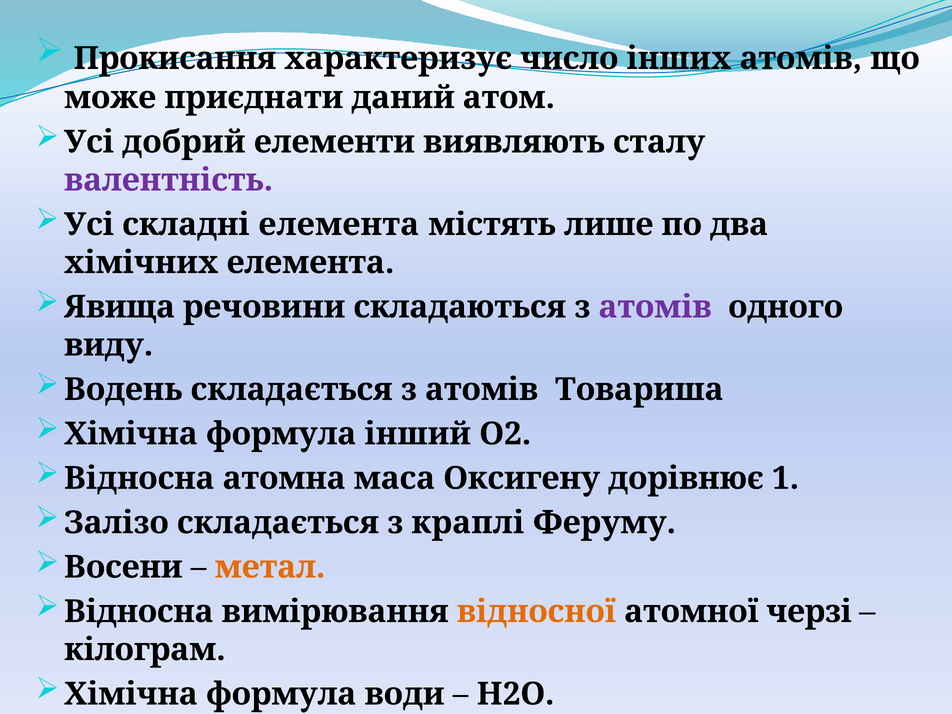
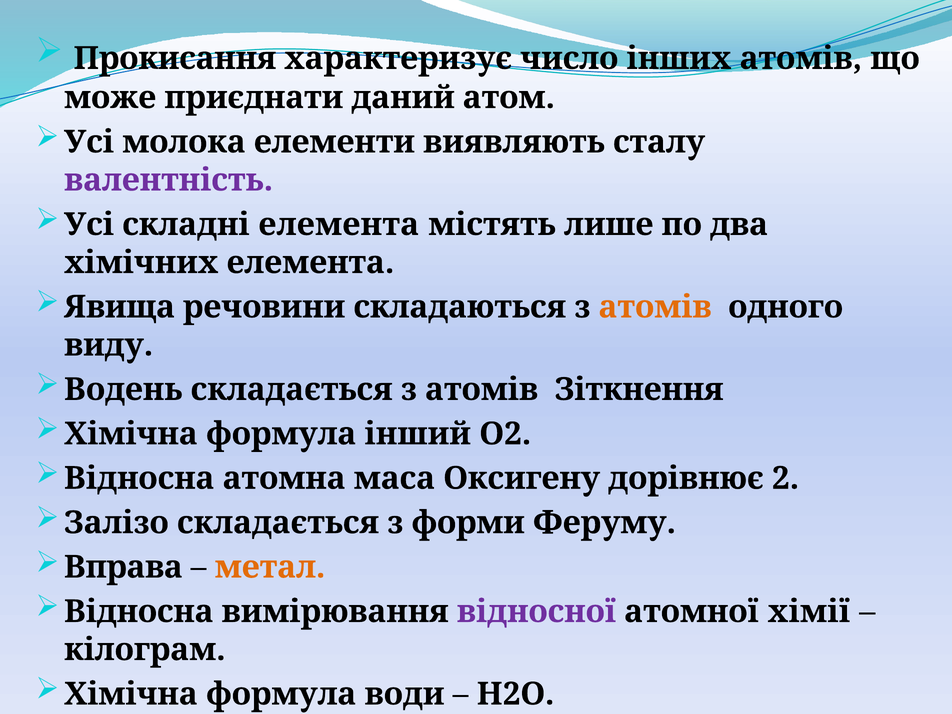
добрий: добрий -> молока
атомів at (655, 307) colour: purple -> orange
Товариша: Товариша -> Зіткнення
1: 1 -> 2
краплі: краплі -> форми
Восени: Восени -> Вправа
відносної colour: orange -> purple
черзі: черзі -> хімії
